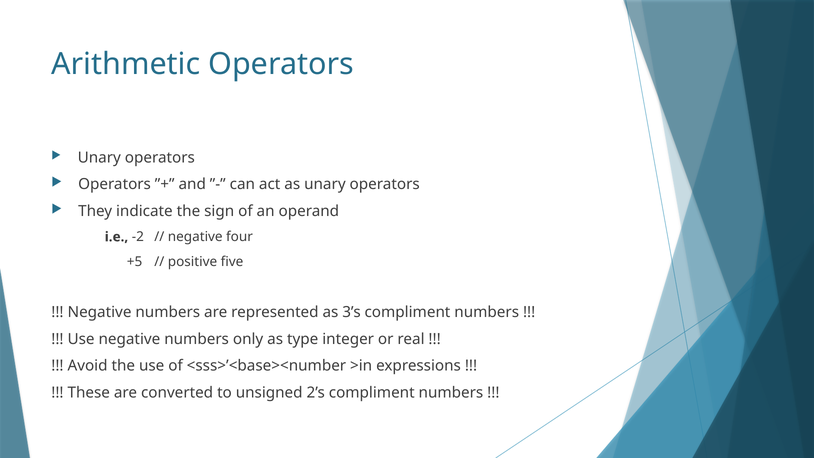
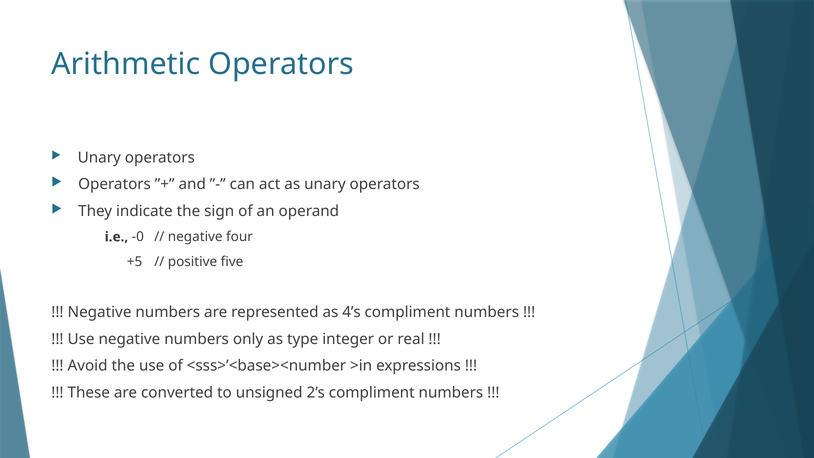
-2: -2 -> -0
3’s: 3’s -> 4’s
